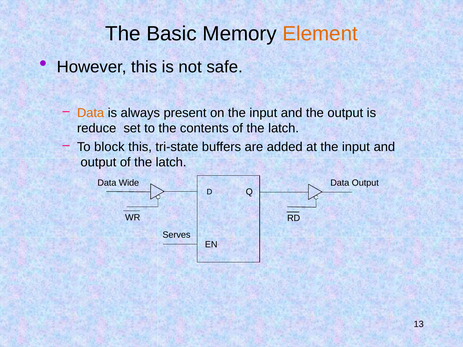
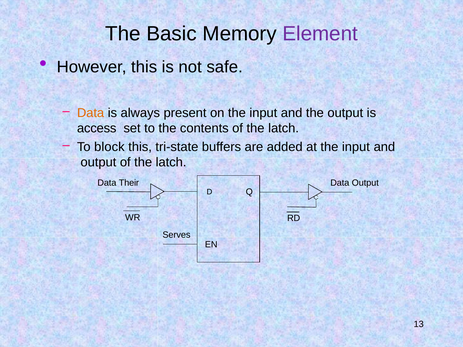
Element colour: orange -> purple
reduce: reduce -> access
Wide: Wide -> Their
